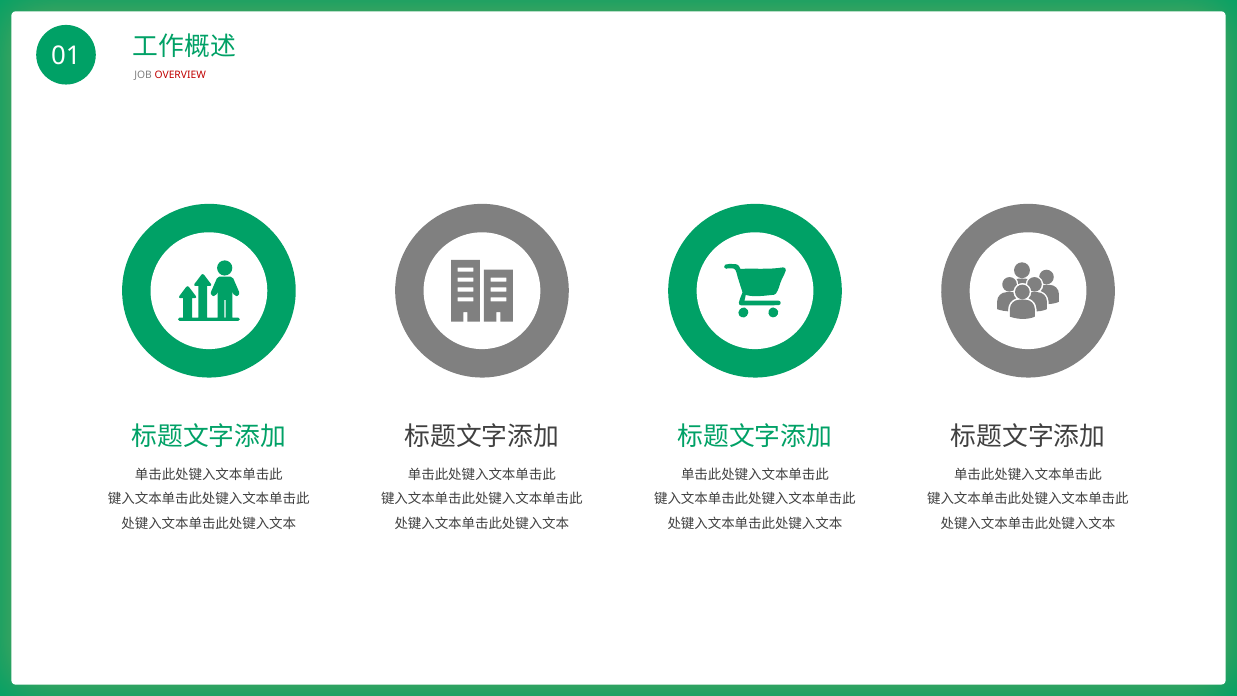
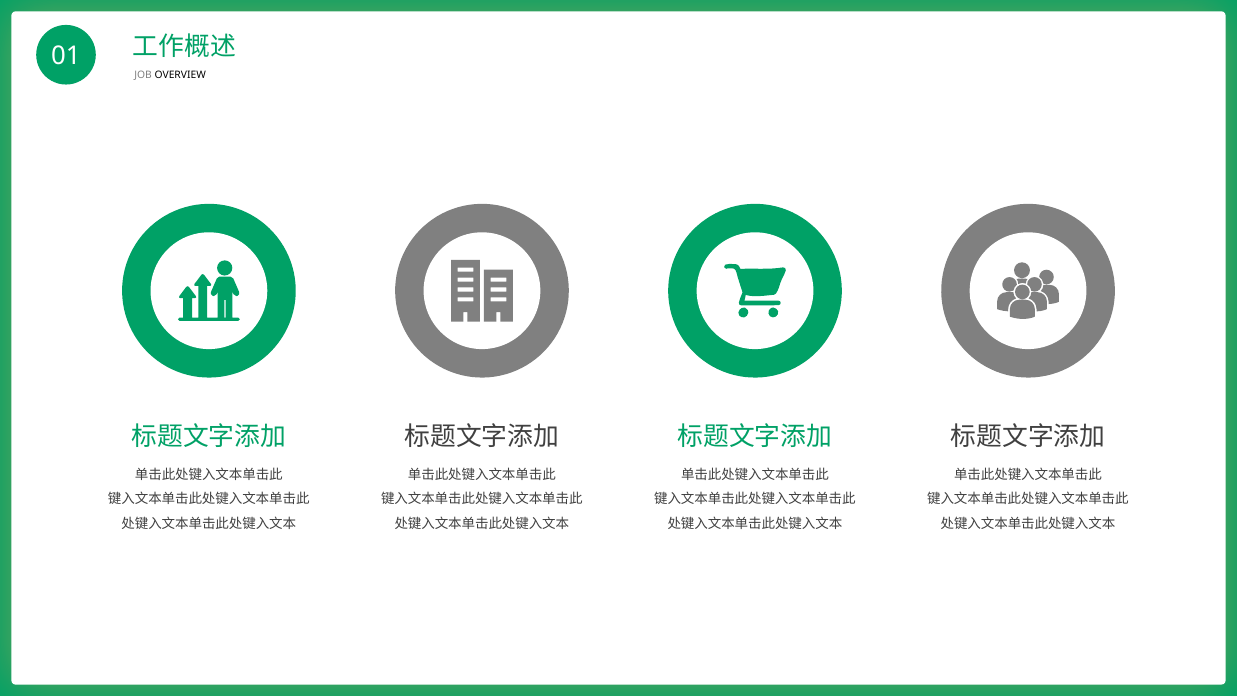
OVERVIEW colour: red -> black
